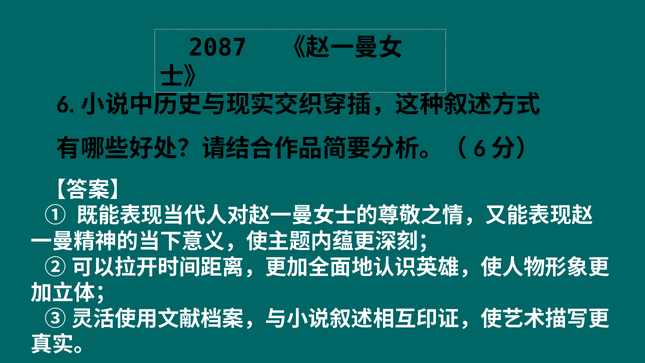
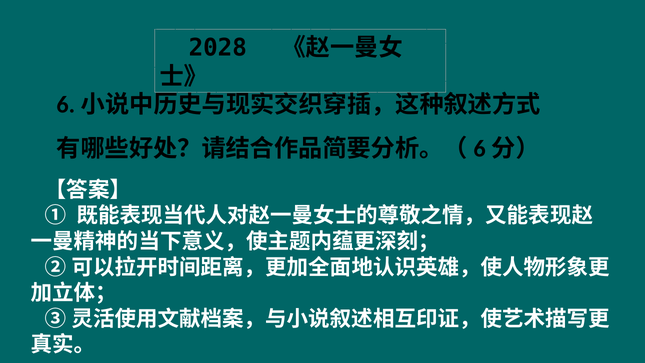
2087: 2087 -> 2028
